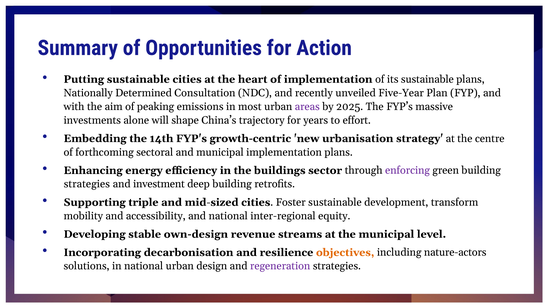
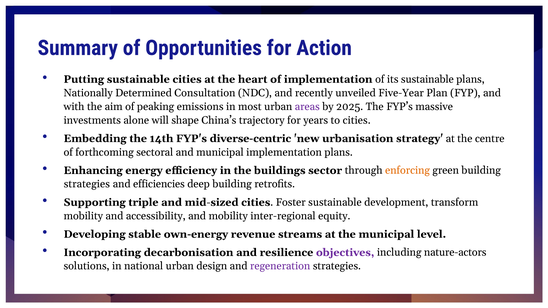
to effort: effort -> cities
growth-centric: growth-centric -> diverse-centric
enforcing colour: purple -> orange
investment: investment -> efficiencies
and national: national -> mobility
own-design: own-design -> own-energy
objectives colour: orange -> purple
